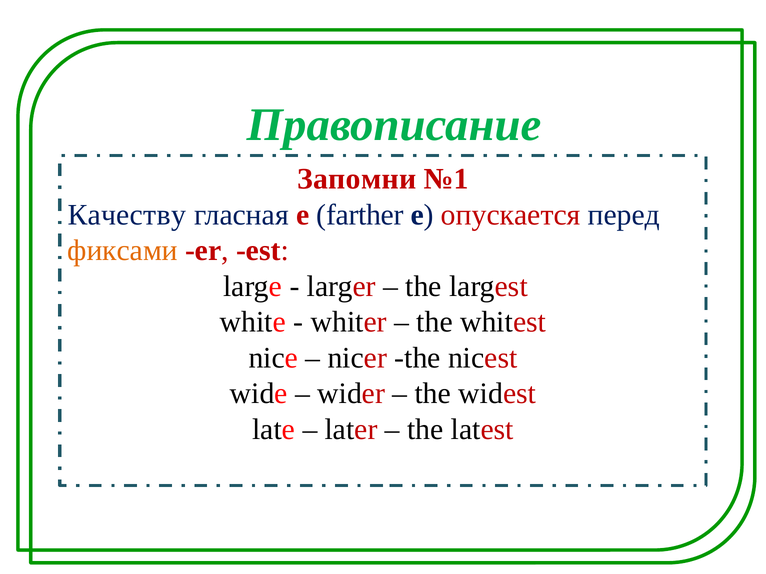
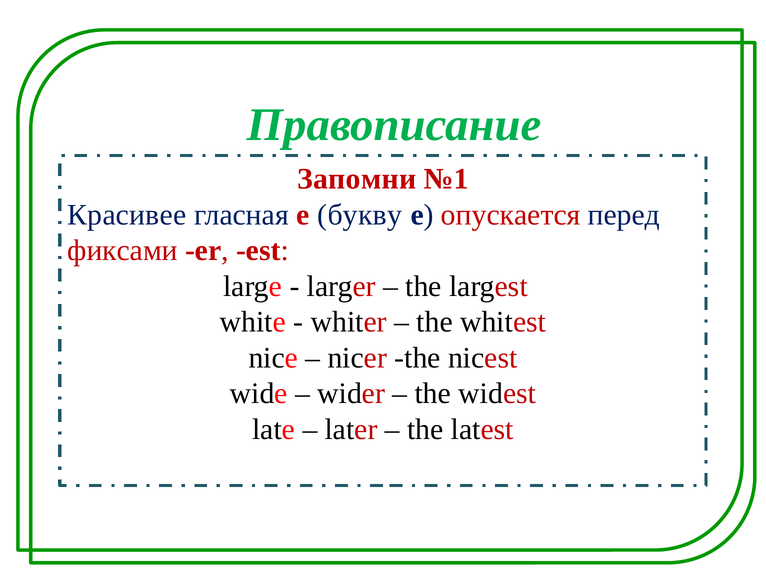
Качеству: Качеству -> Красивее
farther: farther -> букву
фиксами colour: orange -> red
